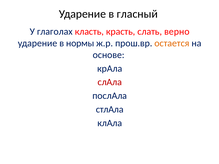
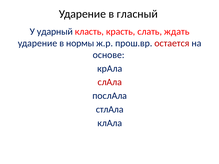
глаголах: глаголах -> ударный
верно: верно -> ждать
остается colour: orange -> red
